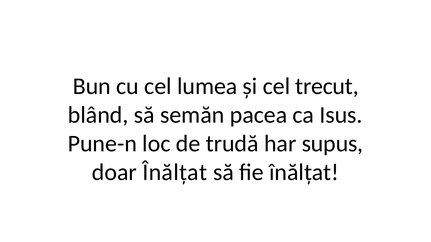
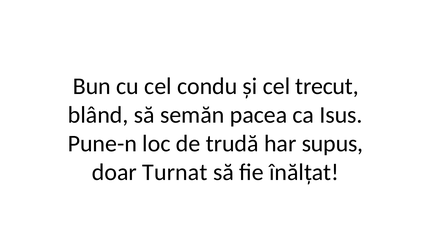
lumea: lumea -> condu
doar Înălțat: Înălțat -> Turnat
